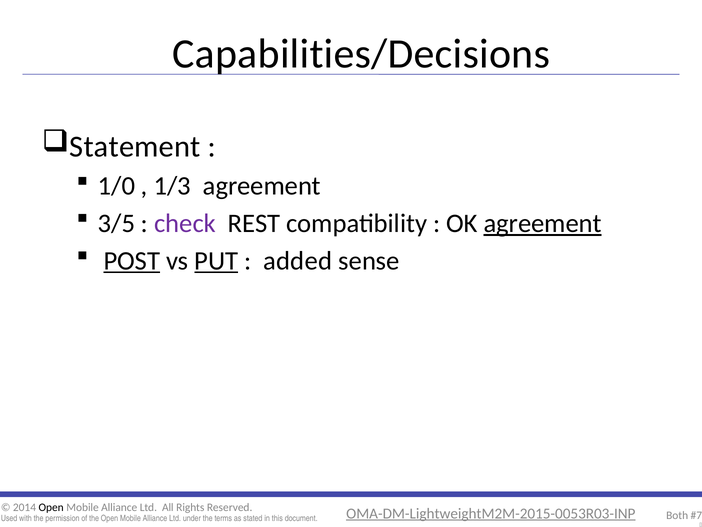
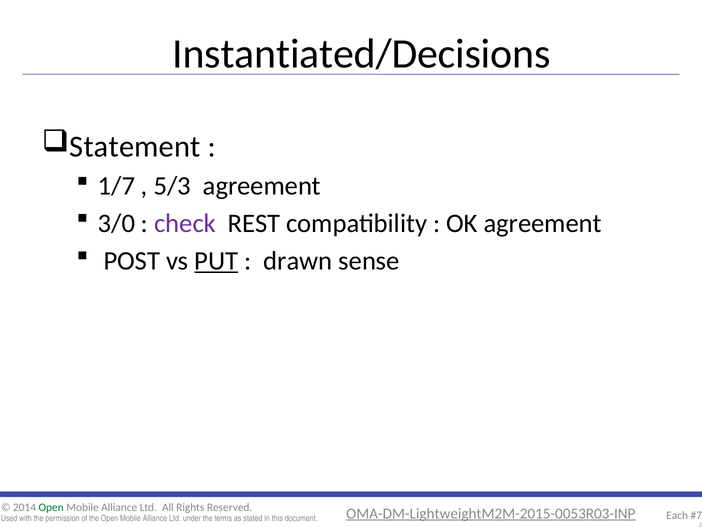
Capabilities/Decisions: Capabilities/Decisions -> Instantiated/Decisions
1/0: 1/0 -> 1/7
1/3: 1/3 -> 5/3
3/5: 3/5 -> 3/0
agreement at (543, 223) underline: present -> none
POST underline: present -> none
added: added -> drawn
Open at (51, 507) colour: black -> green
Both: Both -> Each
